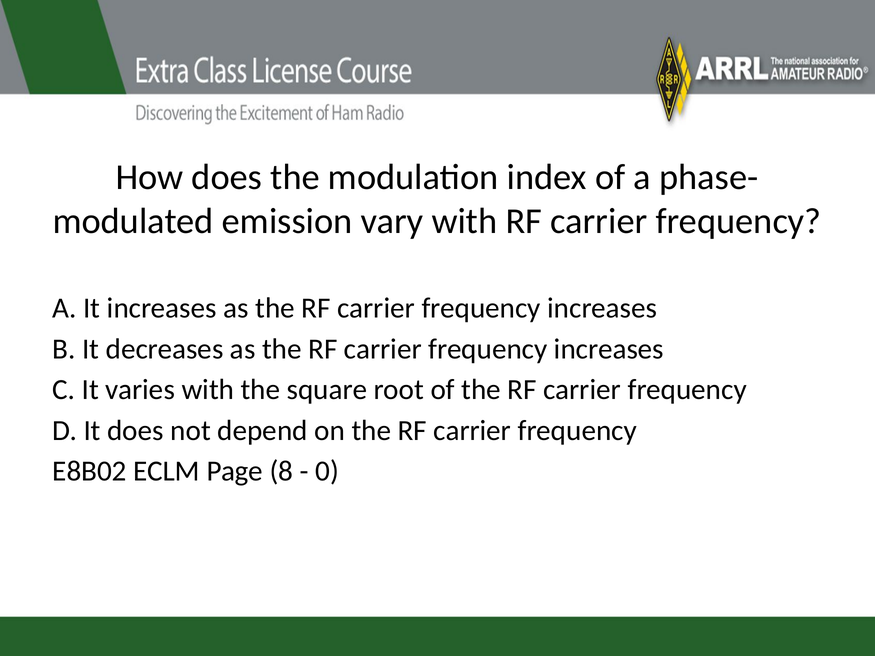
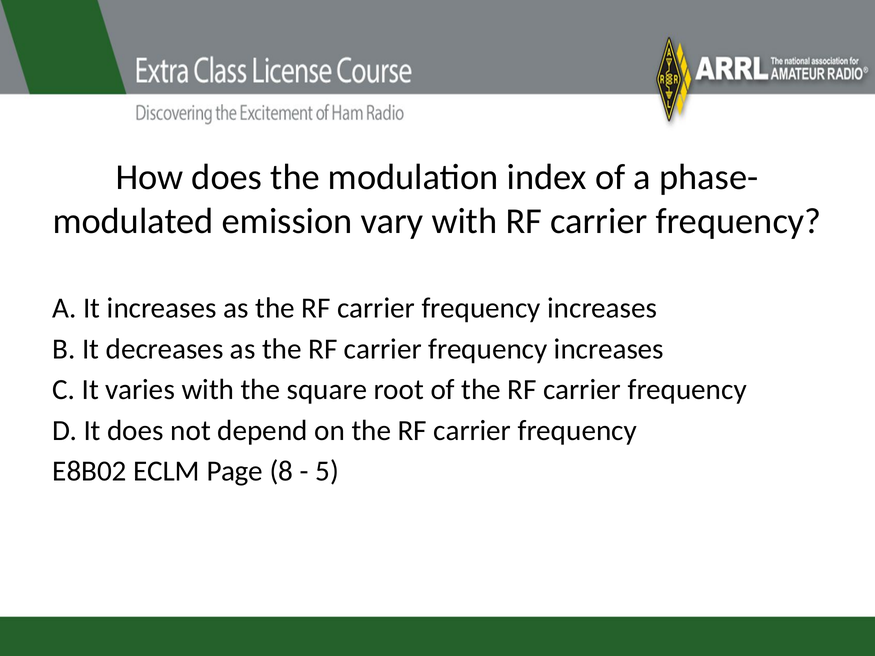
0: 0 -> 5
